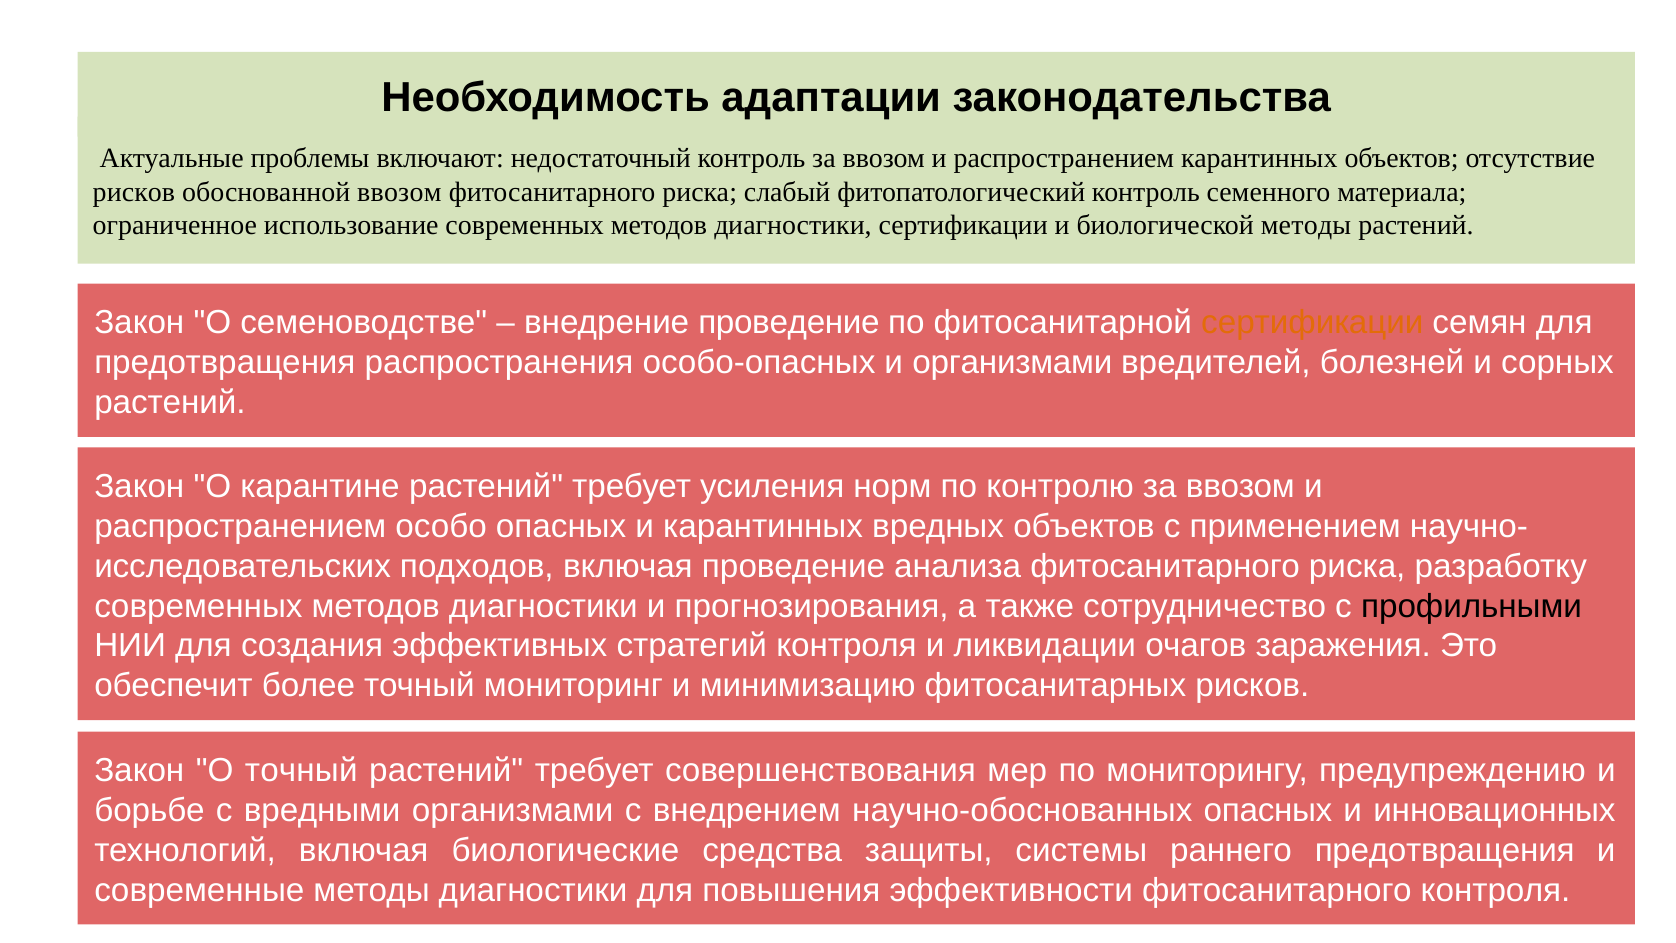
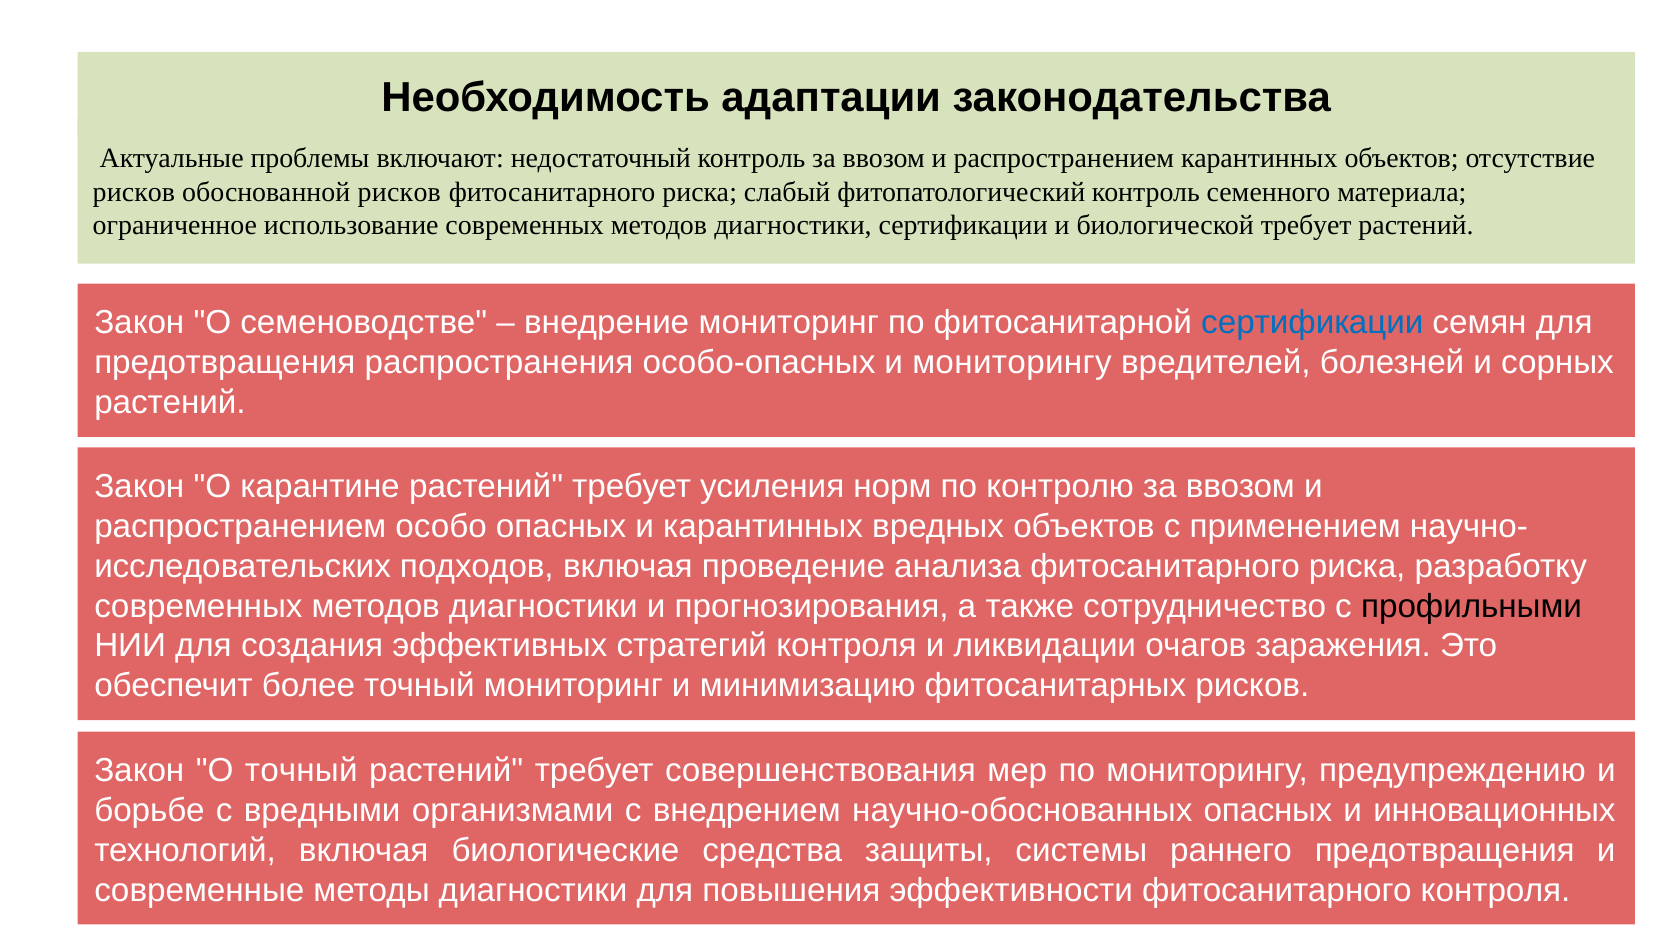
обоснованной ввозом: ввозом -> рисков
биологической методы: методы -> требует
внедрение проведение: проведение -> мониторинг
сертификации at (1312, 323) colour: orange -> blue
и организмами: организмами -> мониторингу
